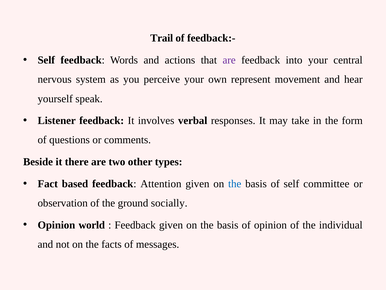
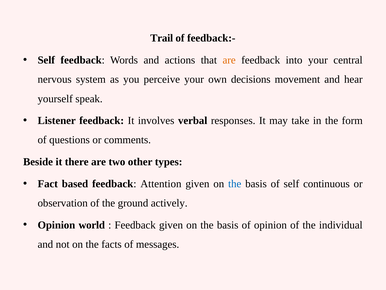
are at (229, 60) colour: purple -> orange
represent: represent -> decisions
committee: committee -> continuous
socially: socially -> actively
